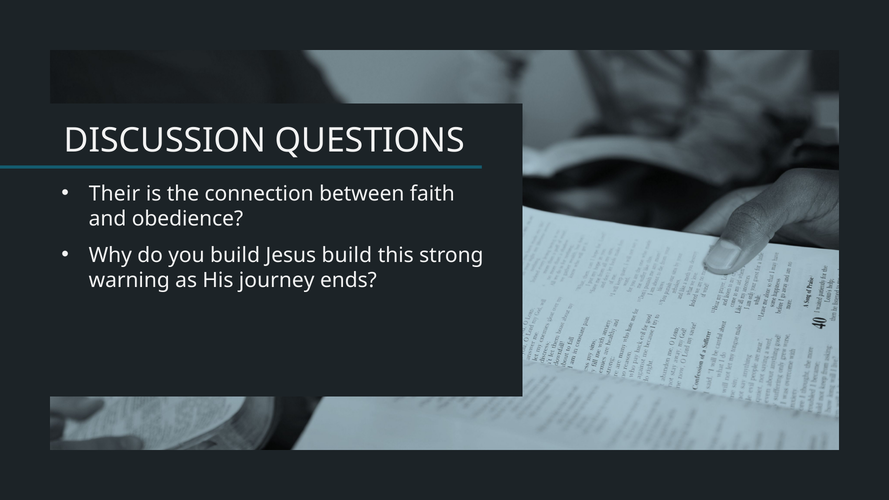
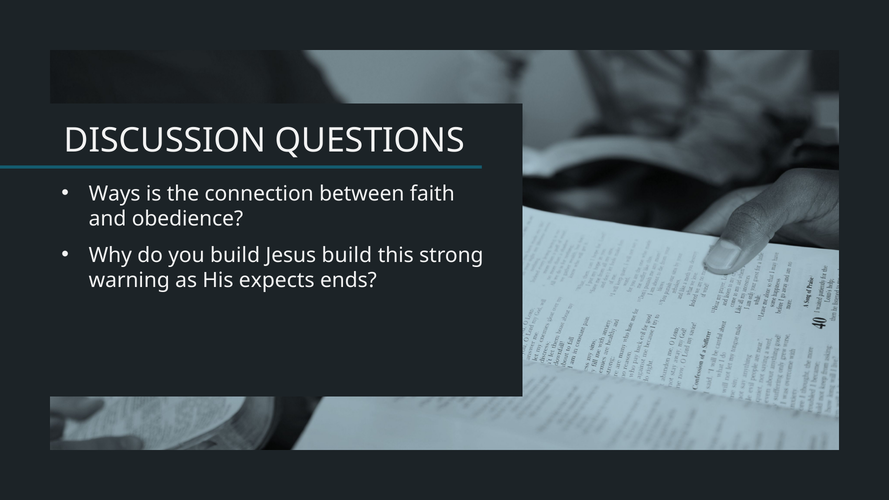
Their: Their -> Ways
journey: journey -> expects
